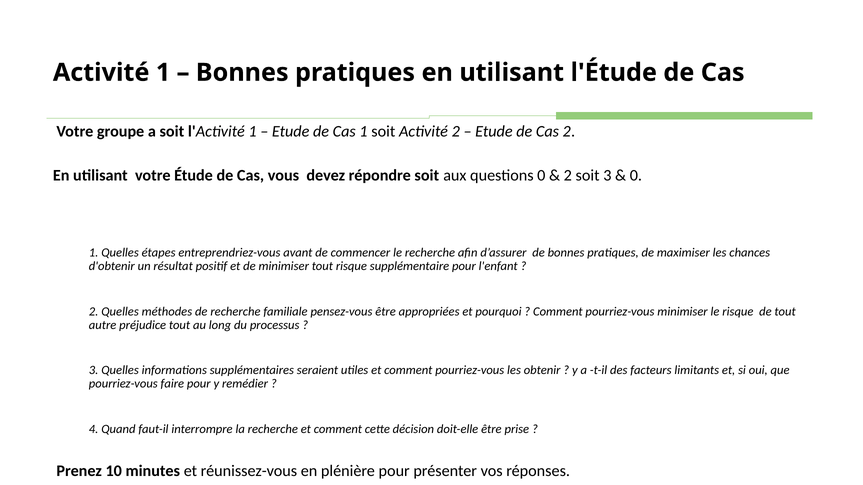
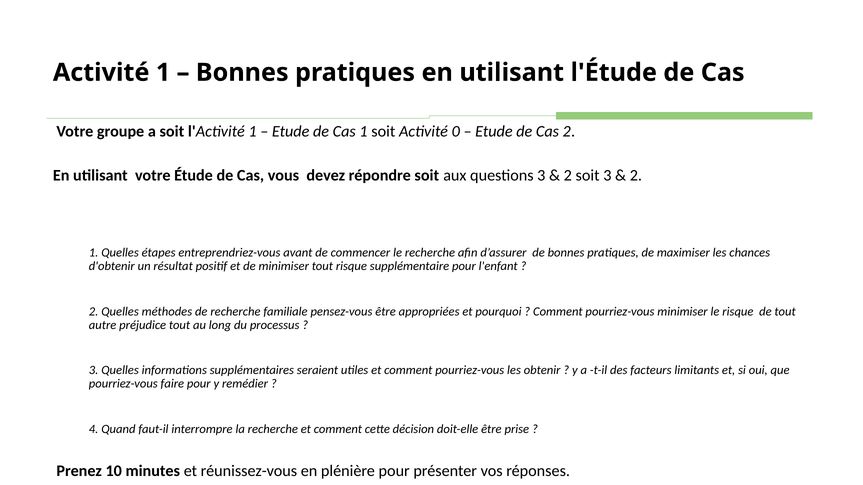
Activité 2: 2 -> 0
questions 0: 0 -> 3
0 at (636, 176): 0 -> 2
